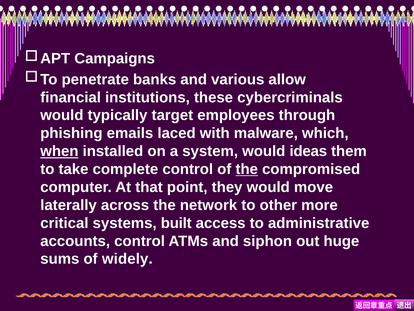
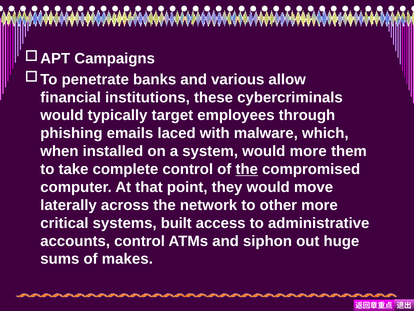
when underline: present -> none
would ideas: ideas -> more
widely: widely -> makes
